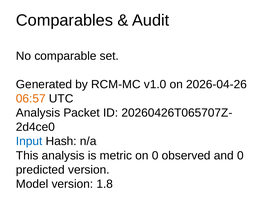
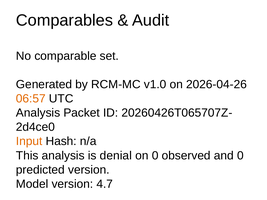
Input colour: blue -> orange
metric: metric -> denial
1.8: 1.8 -> 4.7
